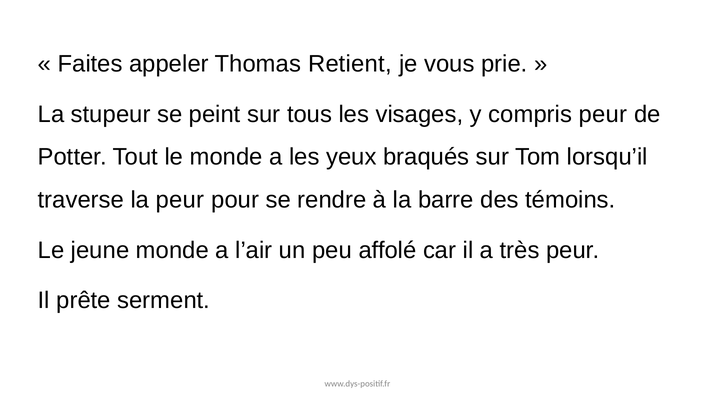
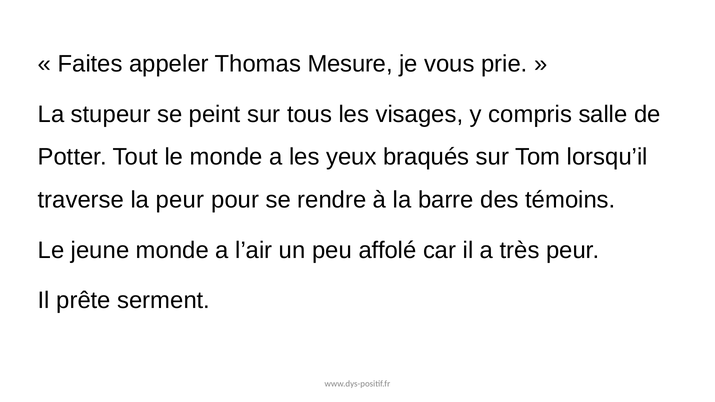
Retient: Retient -> Mesure
compris peur: peur -> salle
